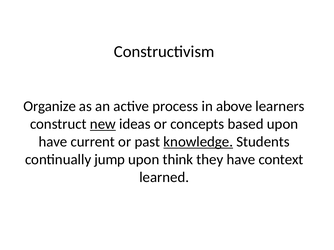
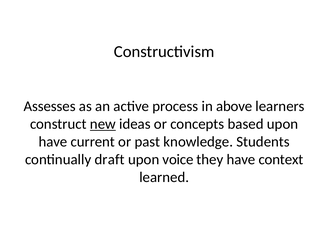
Organize: Organize -> Assesses
knowledge underline: present -> none
jump: jump -> draft
think: think -> voice
